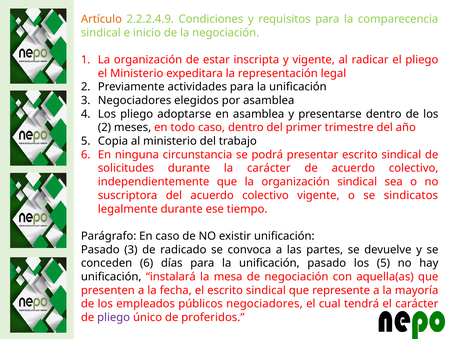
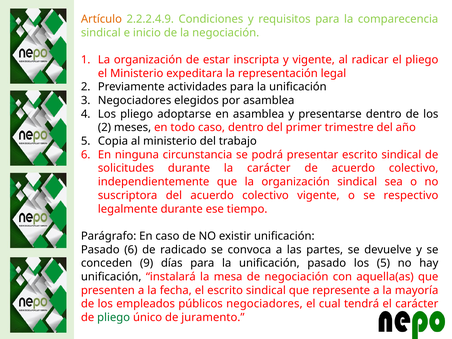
sindicatos: sindicatos -> respectivo
Pasado 3: 3 -> 6
conceden 6: 6 -> 9
pliego at (114, 317) colour: purple -> green
proferidos: proferidos -> juramento
